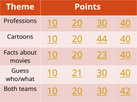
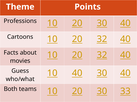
Cartoons 10 20 44: 44 -> 32
23 at (102, 55): 23 -> 32
10 21: 21 -> 40
42: 42 -> 33
